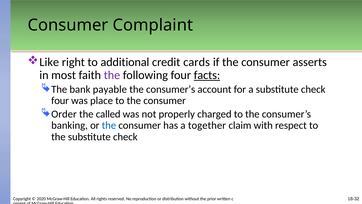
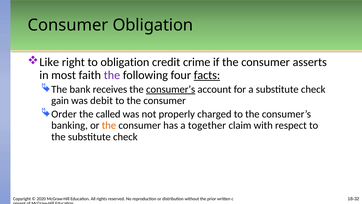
Consumer Complaint: Complaint -> Obligation
to additional: additional -> obligation
cards: cards -> crime
payable: payable -> receives
consumer’s at (171, 89) underline: none -> present
four at (60, 101): four -> gain
place: place -> debit
the at (109, 125) colour: blue -> orange
